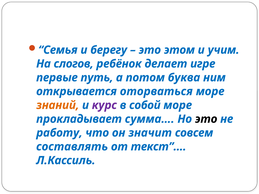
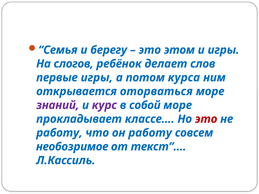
и учим: учим -> игры
игре: игре -> слов
первые путь: путь -> игры
буква: буква -> курса
знаний colour: orange -> purple
сумма…: сумма… -> классе…
это at (206, 119) colour: black -> red
он значит: значит -> работу
составлять: составлять -> необозримое
